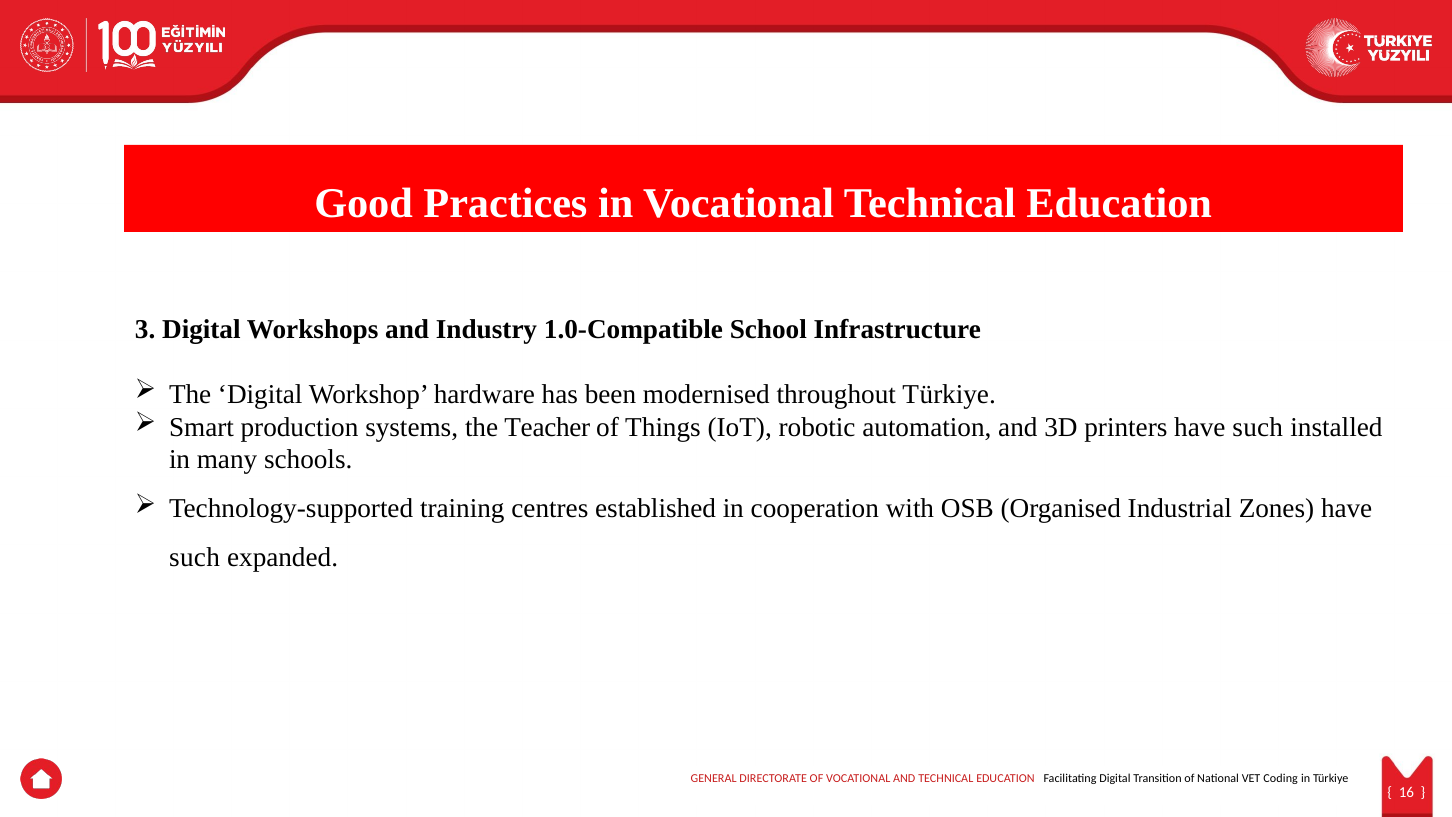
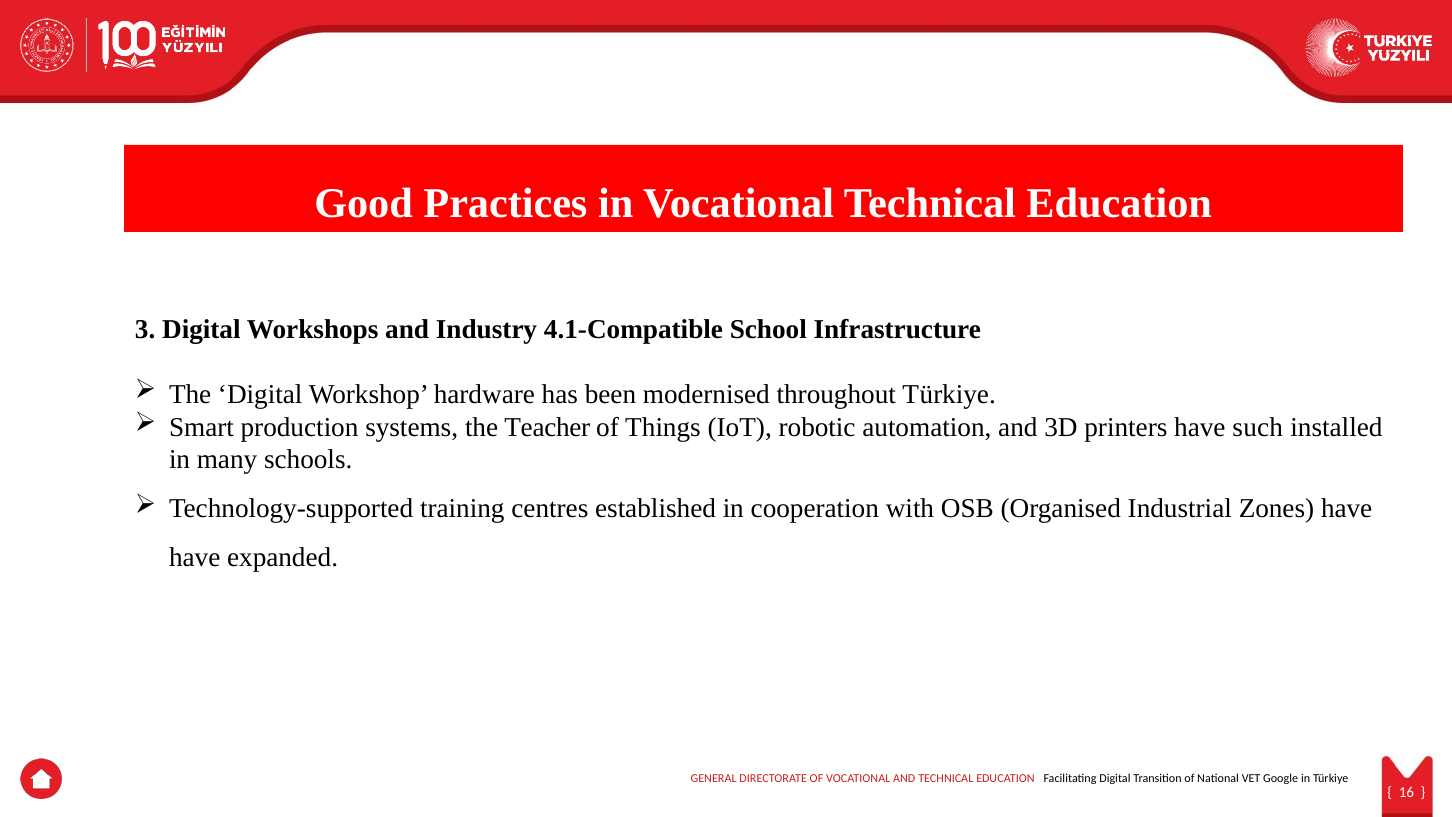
1.0-Compatible: 1.0-Compatible -> 4.1-Compatible
such at (195, 558): such -> have
Coding: Coding -> Google
